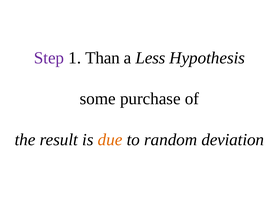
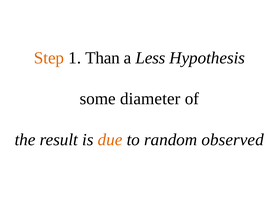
Step colour: purple -> orange
purchase: purchase -> diameter
deviation: deviation -> observed
